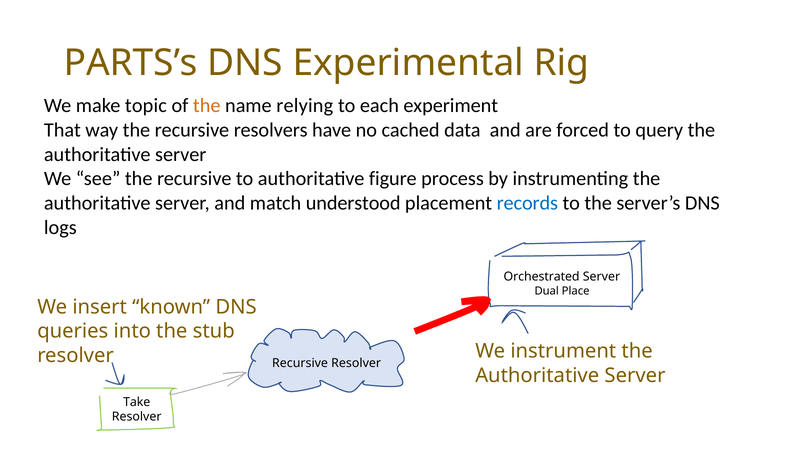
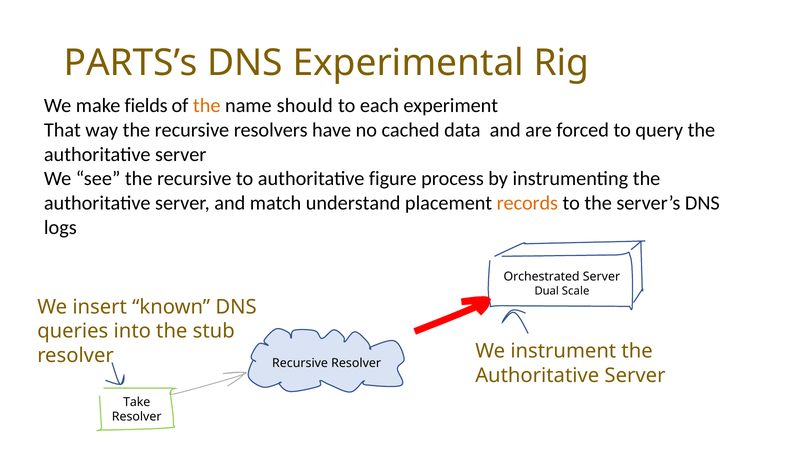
topic: topic -> fields
relying: relying -> should
understood: understood -> understand
records colour: blue -> orange
Place: Place -> Scale
